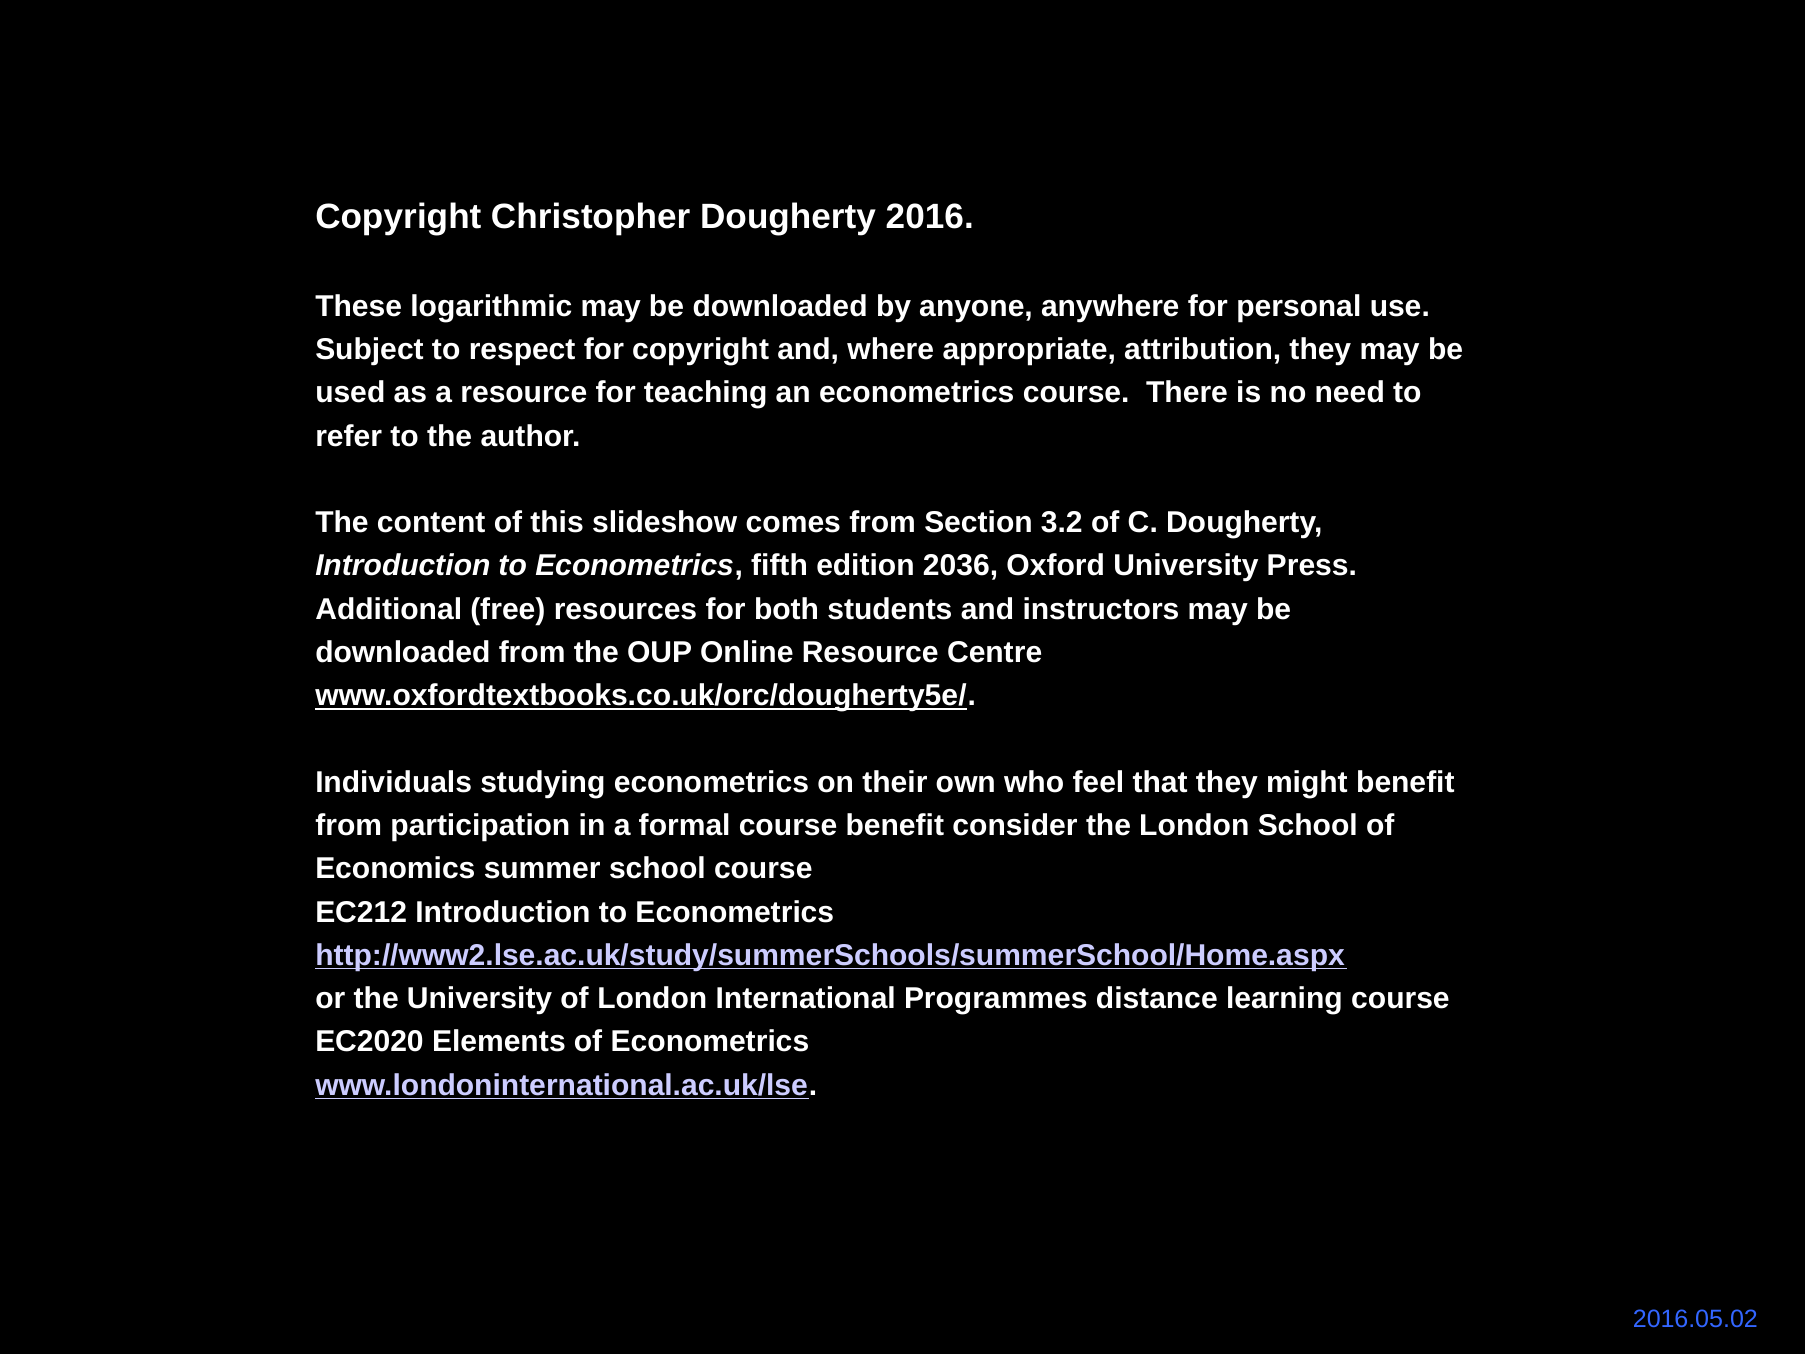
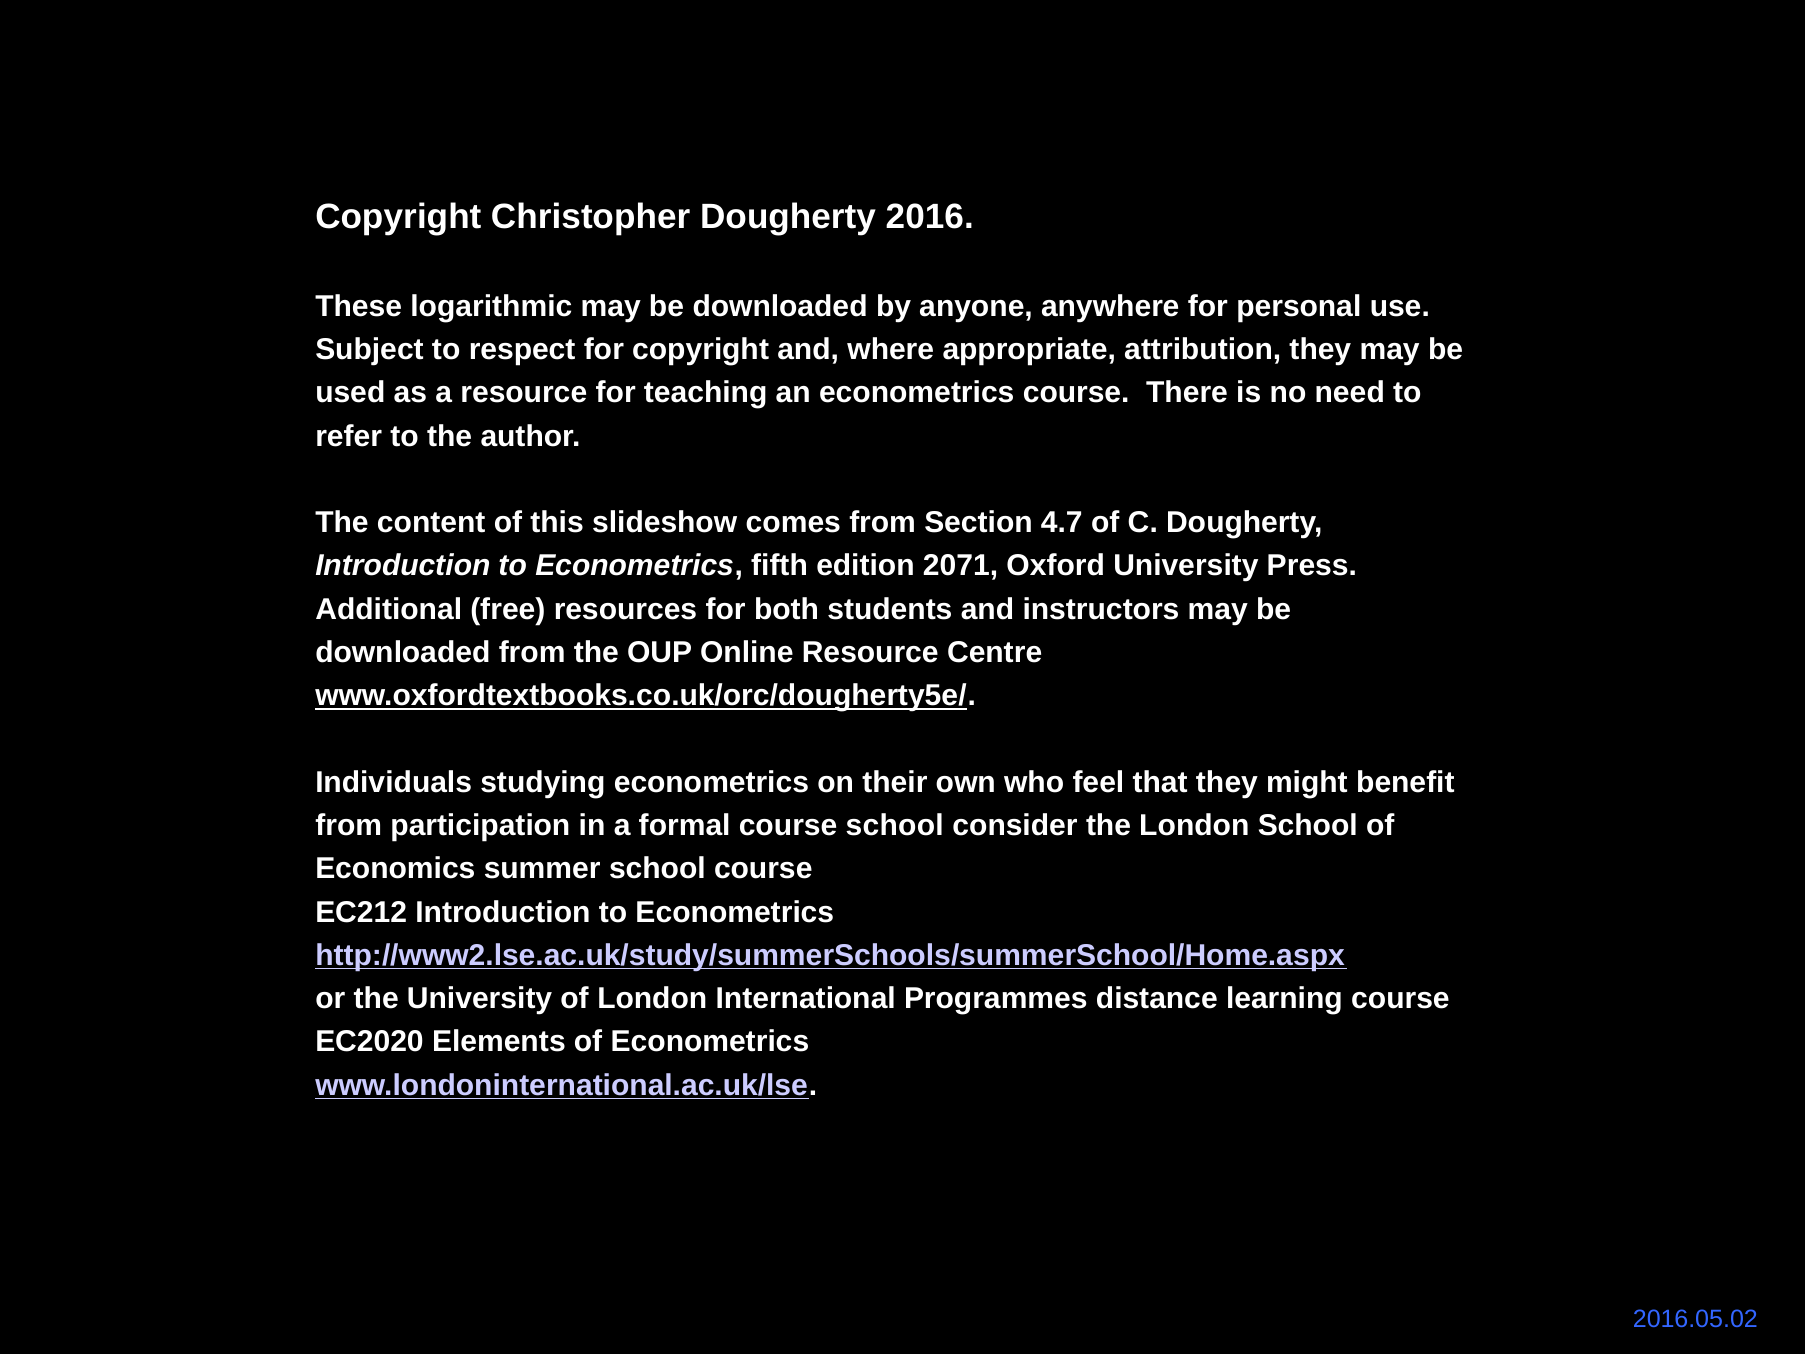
3.2: 3.2 -> 4.7
2036: 2036 -> 2071
course benefit: benefit -> school
